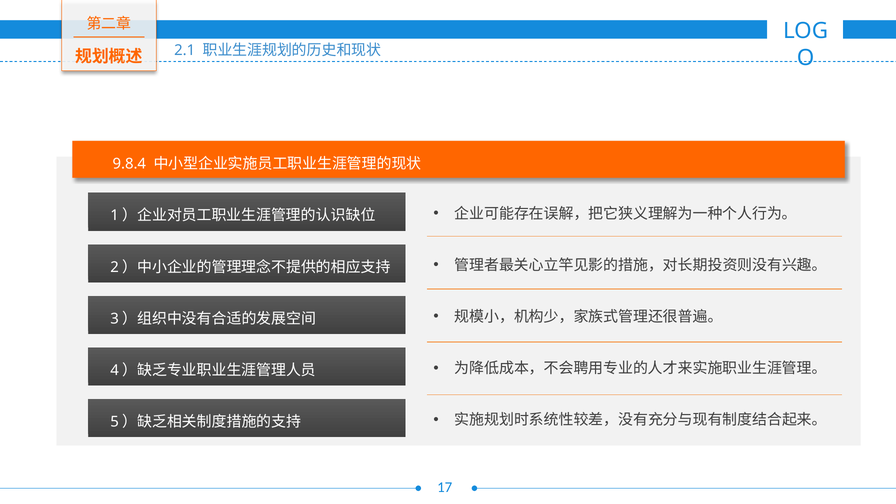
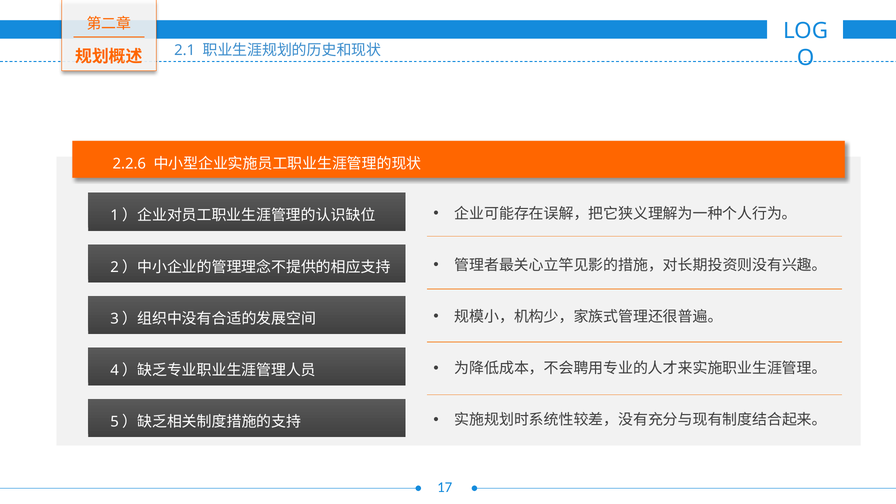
9.8.4: 9.8.4 -> 2.2.6
